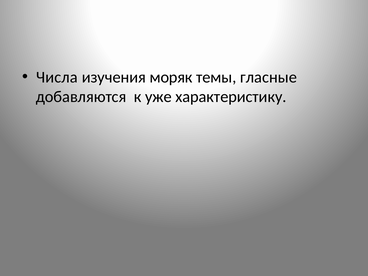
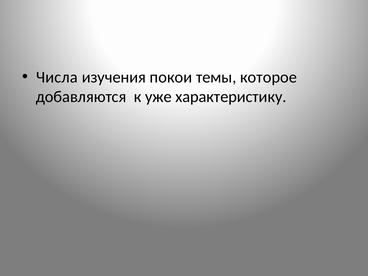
моряк: моряк -> покои
гласные: гласные -> которое
